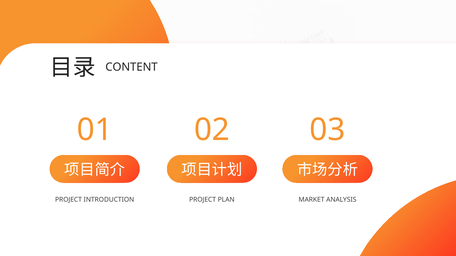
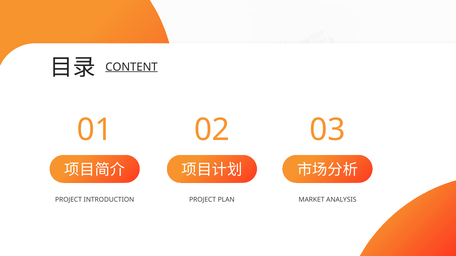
CONTENT underline: none -> present
